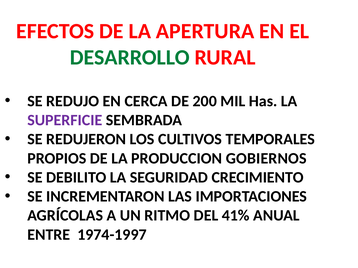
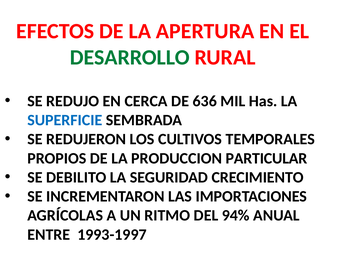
200: 200 -> 636
SUPERFICIE colour: purple -> blue
GOBIERNOS: GOBIERNOS -> PARTICULAR
41%: 41% -> 94%
1974-1997: 1974-1997 -> 1993-1997
